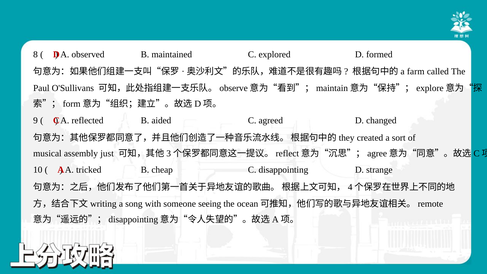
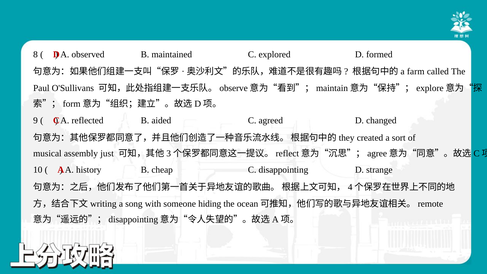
tricked: tricked -> history
seeing: seeing -> hiding
